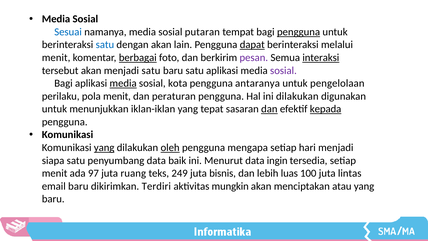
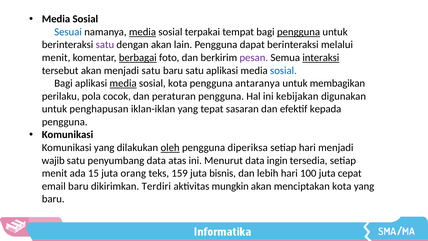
media at (142, 32) underline: none -> present
putaran: putaran -> terpakai
satu at (105, 45) colour: blue -> purple
dapat underline: present -> none
sosial at (283, 70) colour: purple -> blue
pengelolaan: pengelolaan -> membagikan
pola menit: menit -> cocok
ini dilakukan: dilakukan -> kebijakan
menunjukkan: menunjukkan -> penghapusan
dan at (269, 109) underline: present -> none
kepada underline: present -> none
yang at (104, 147) underline: present -> none
mengapa: mengapa -> diperiksa
siapa: siapa -> wajib
baik: baik -> atas
97: 97 -> 15
ruang: ruang -> orang
249: 249 -> 159
lebih luas: luas -> hari
lintas: lintas -> cepat
menciptakan atau: atau -> kota
